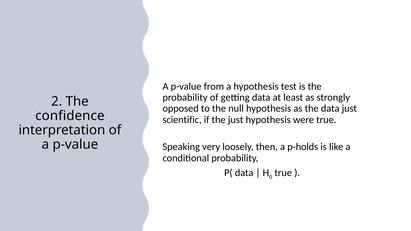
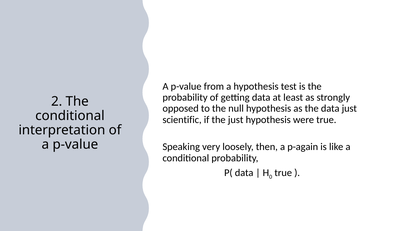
confidence at (70, 116): confidence -> conditional
p-holds: p-holds -> p-again
